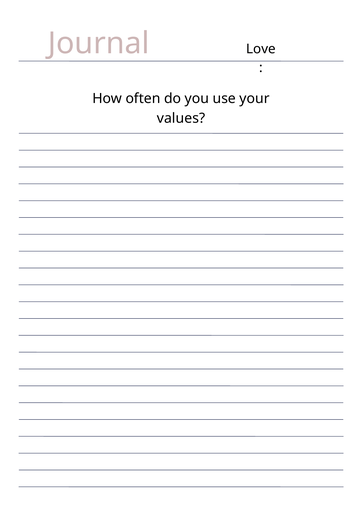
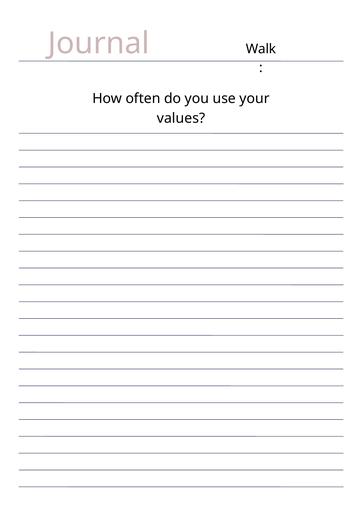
Love: Love -> Walk
